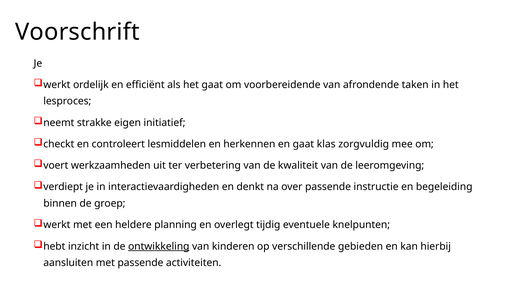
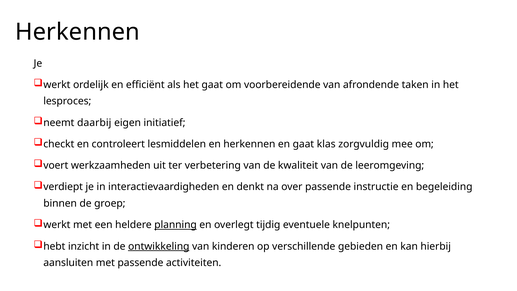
Voorschrift at (77, 32): Voorschrift -> Herkennen
strakke: strakke -> daarbij
planning underline: none -> present
